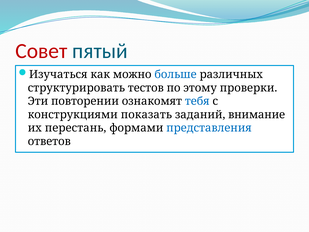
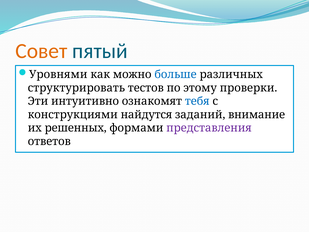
Совет colour: red -> orange
Изучаться: Изучаться -> Уровнями
повторении: повторении -> интуитивно
показать: показать -> найдутся
перестань: перестань -> решенных
представления colour: blue -> purple
